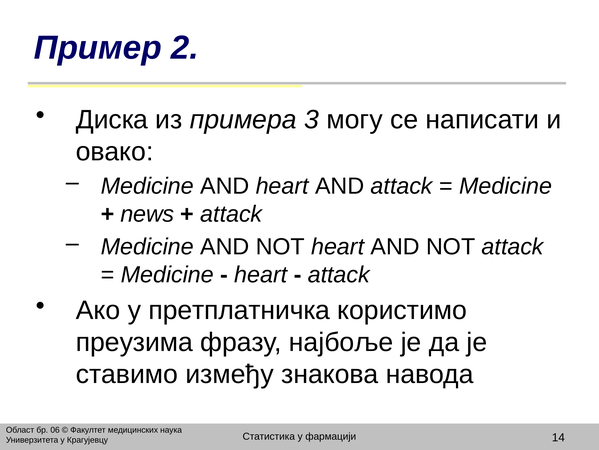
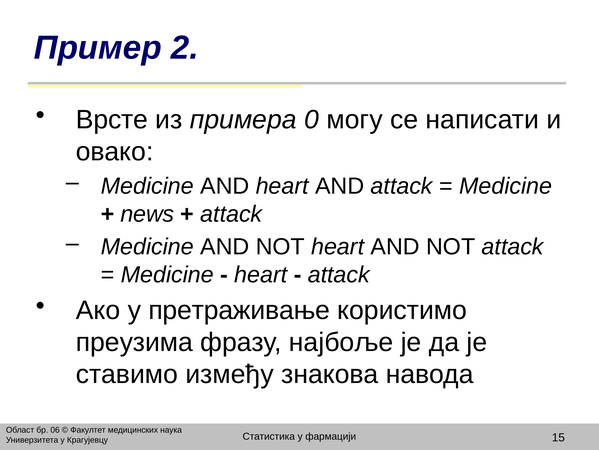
Диска: Диска -> Врсте
3: 3 -> 0
претплатничка: претплатничка -> претраживање
14: 14 -> 15
